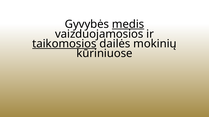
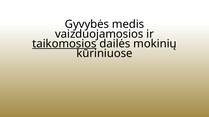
medis underline: present -> none
